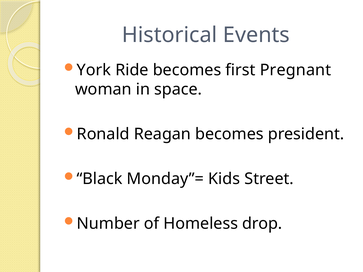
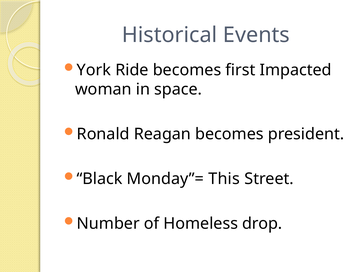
Pregnant: Pregnant -> Impacted
Kids: Kids -> This
